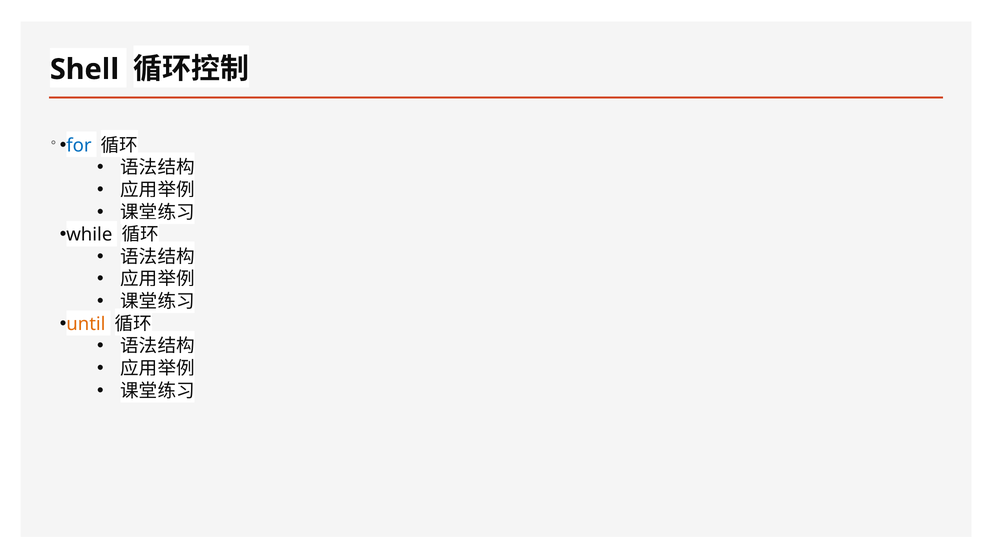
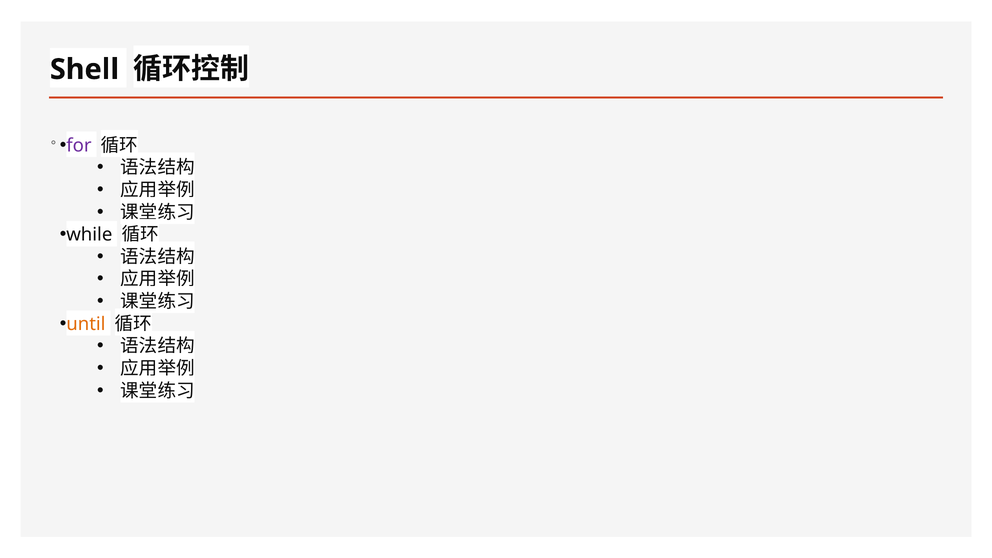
for colour: blue -> purple
